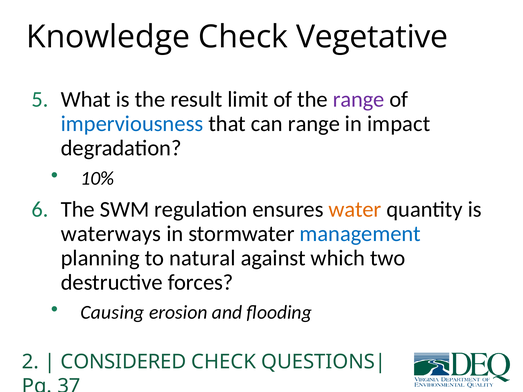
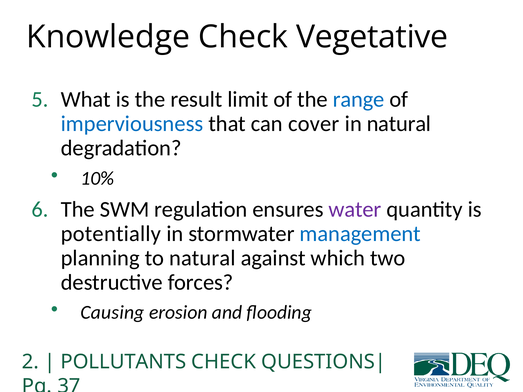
range at (359, 100) colour: purple -> blue
can range: range -> cover
in impact: impact -> natural
water colour: orange -> purple
waterways: waterways -> potentially
CONSIDERED: CONSIDERED -> POLLUTANTS
